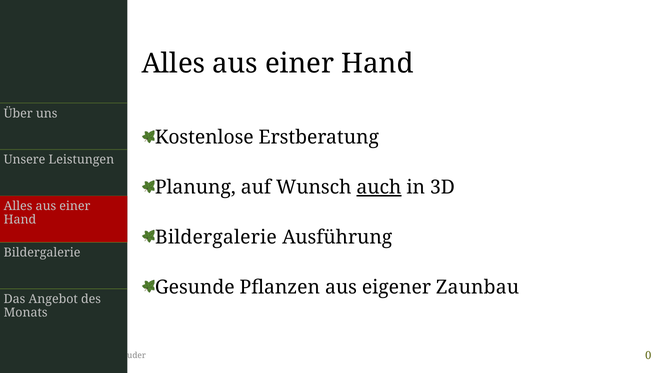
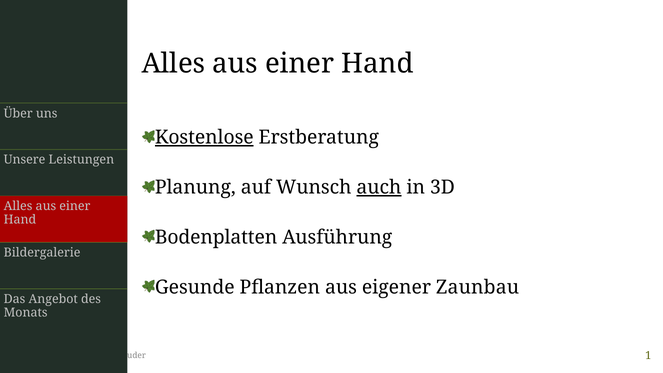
Kostenlose underline: none -> present
Bildergalerie at (216, 237): Bildergalerie -> Bodenplatten
0: 0 -> 1
